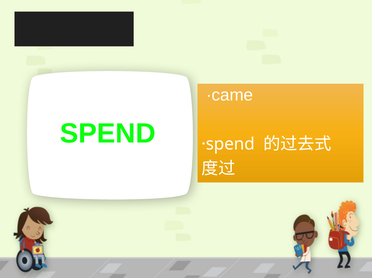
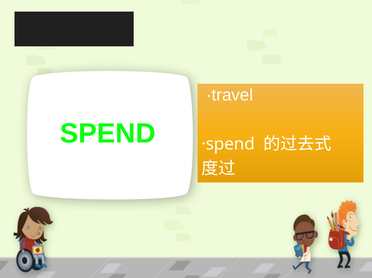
·came: ·came -> ·travel
